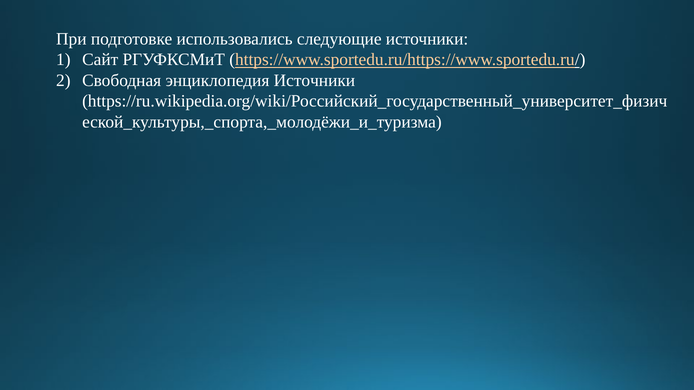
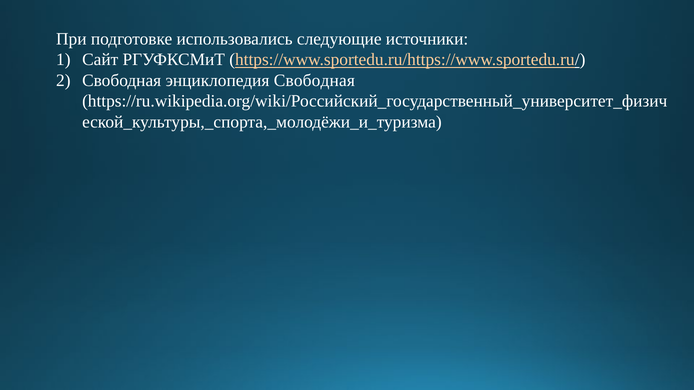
энциклопедия Источники: Источники -> Свободная
